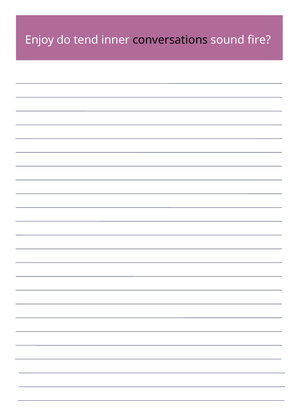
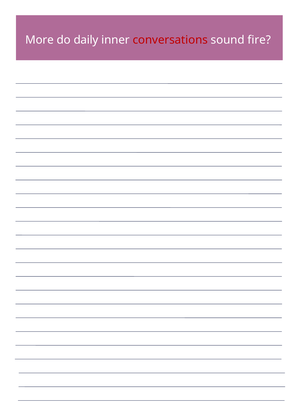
Enjoy: Enjoy -> More
tend: tend -> daily
conversations colour: black -> red
